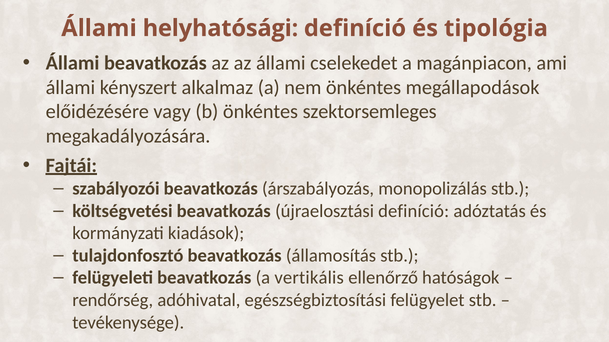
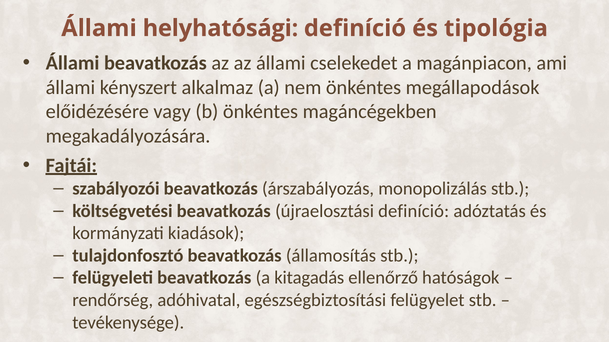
szektorsemleges: szektorsemleges -> magáncégekben
vertikális: vertikális -> kitagadás
